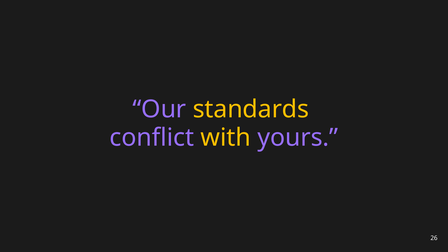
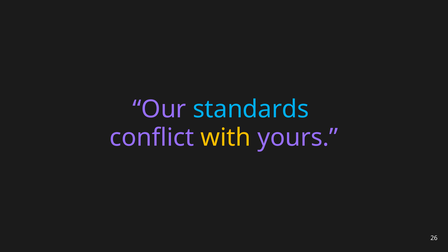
standards colour: yellow -> light blue
